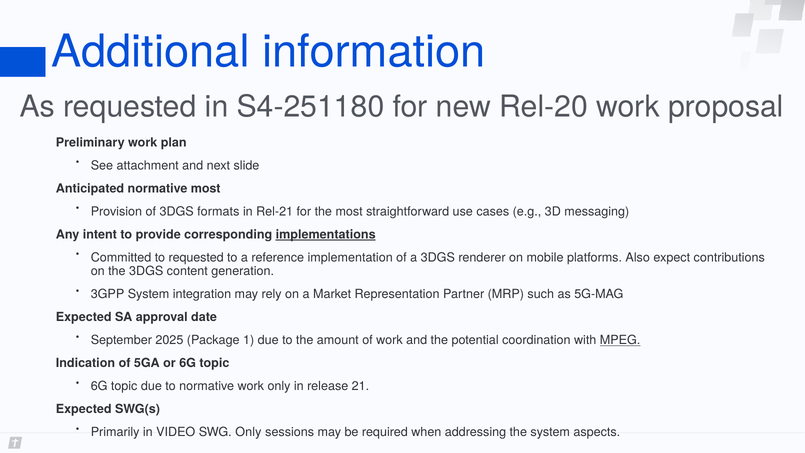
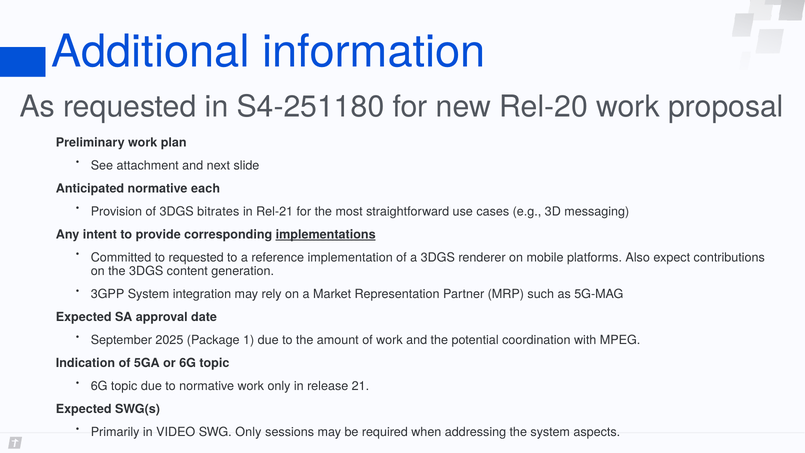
normative most: most -> each
formats: formats -> bitrates
MPEG underline: present -> none
